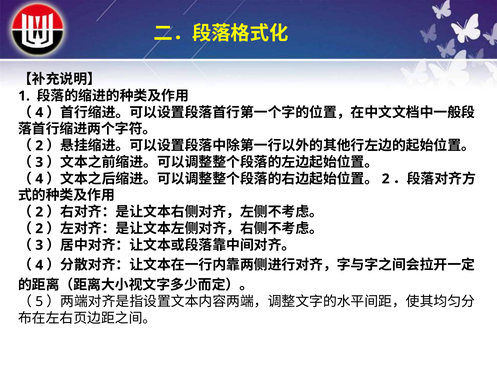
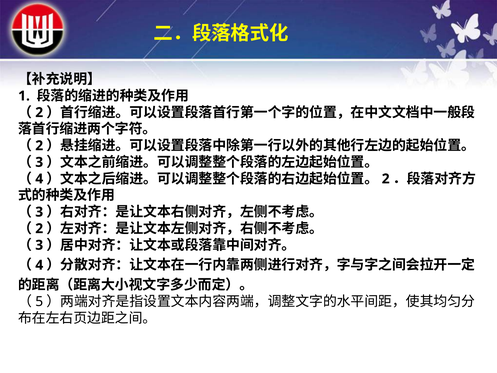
4 at (39, 112): 4 -> 2
2 at (39, 212): 2 -> 3
